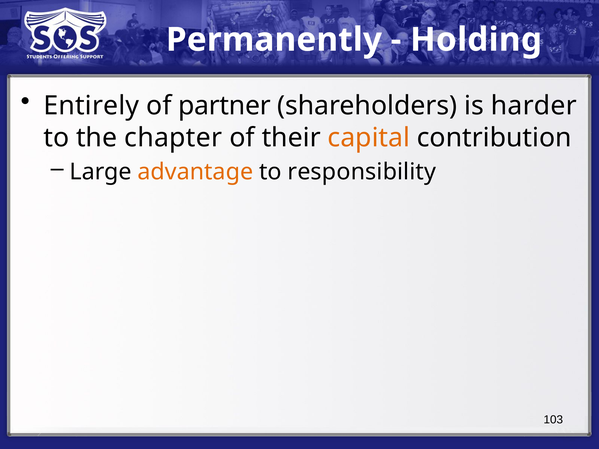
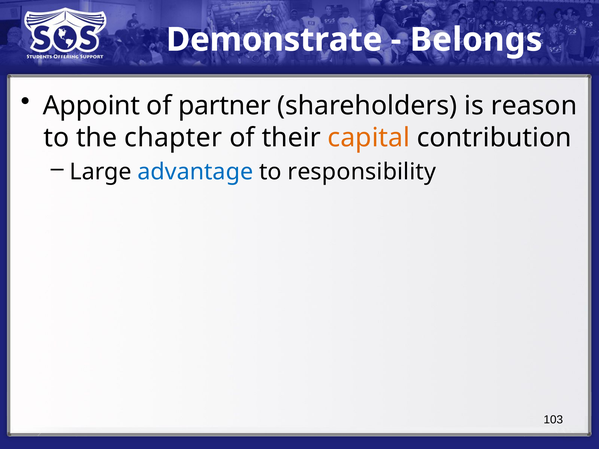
Permanently: Permanently -> Demonstrate
Holding: Holding -> Belongs
Entirely: Entirely -> Appoint
harder: harder -> reason
advantage colour: orange -> blue
